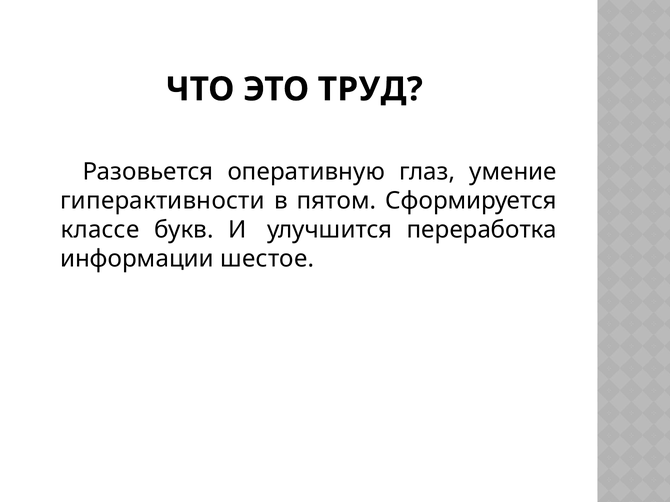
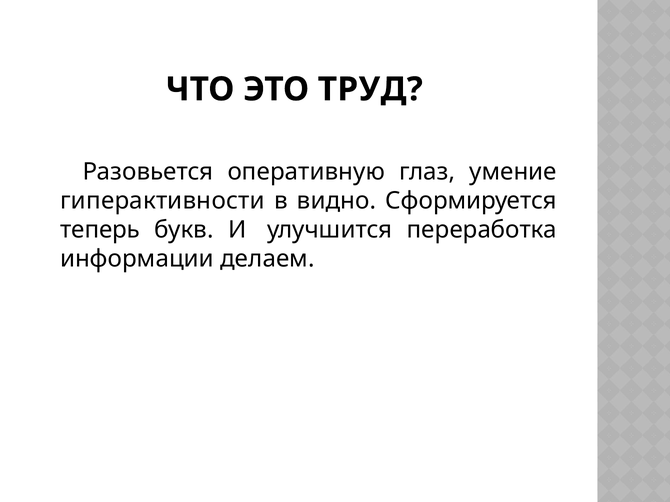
пятом: пятом -> видно
классе: классе -> теперь
шестое: шестое -> делаем
